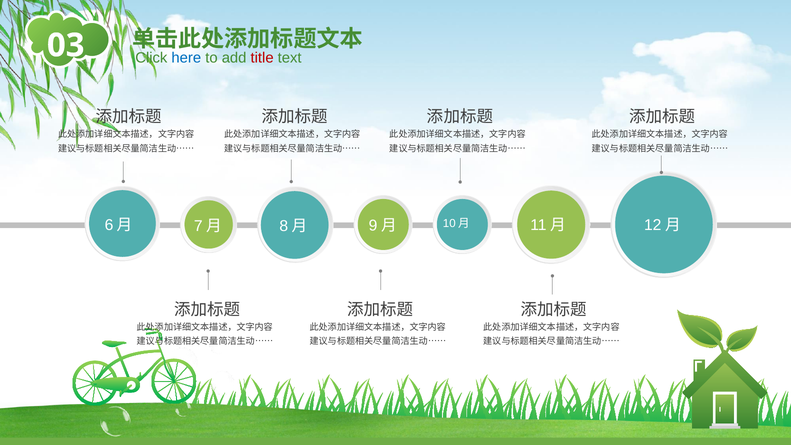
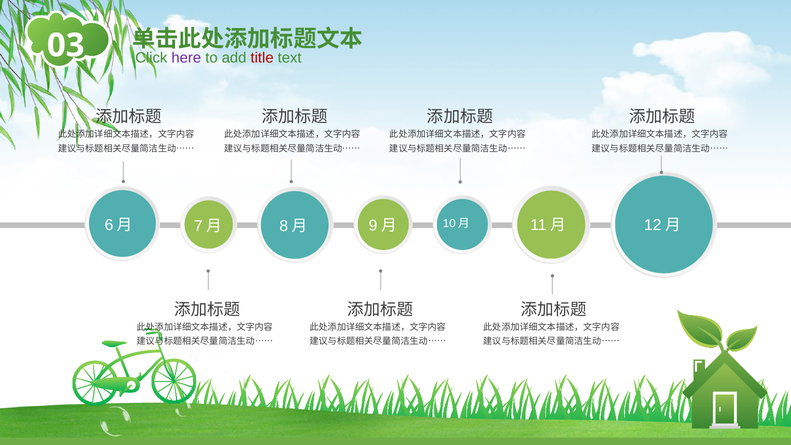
here colour: blue -> purple
